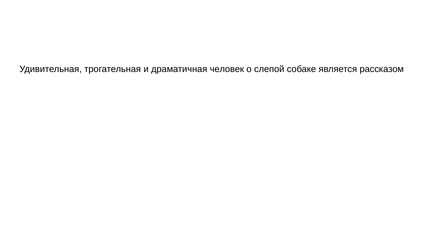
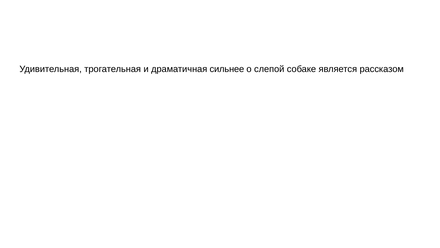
человек: человек -> сильнее
